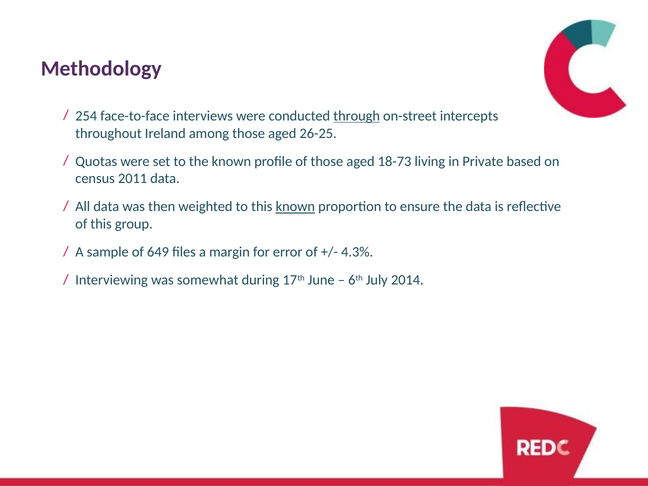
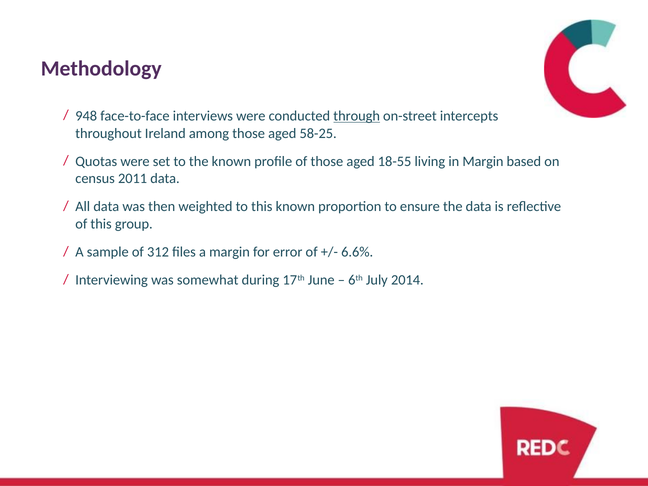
254: 254 -> 948
26-25: 26-25 -> 58-25
18-73: 18-73 -> 18-55
in Private: Private -> Margin
known at (295, 207) underline: present -> none
649: 649 -> 312
4.3%: 4.3% -> 6.6%
